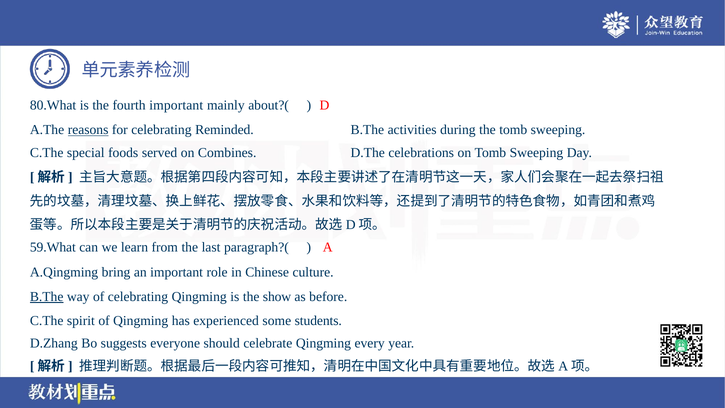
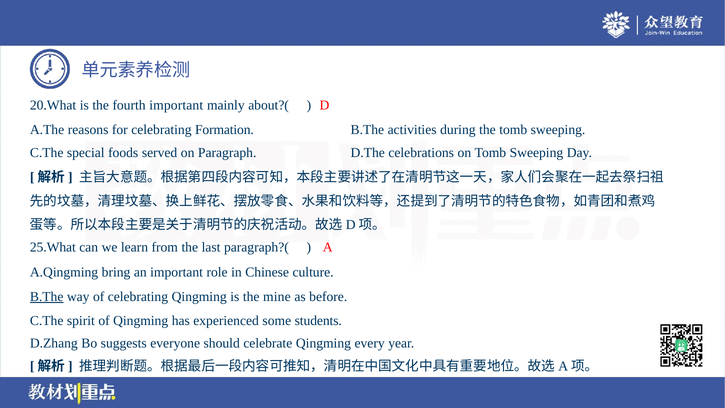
80.What: 80.What -> 20.What
reasons underline: present -> none
Reminded: Reminded -> Formation
Combines: Combines -> Paragraph
59.What: 59.What -> 25.What
show: show -> mine
